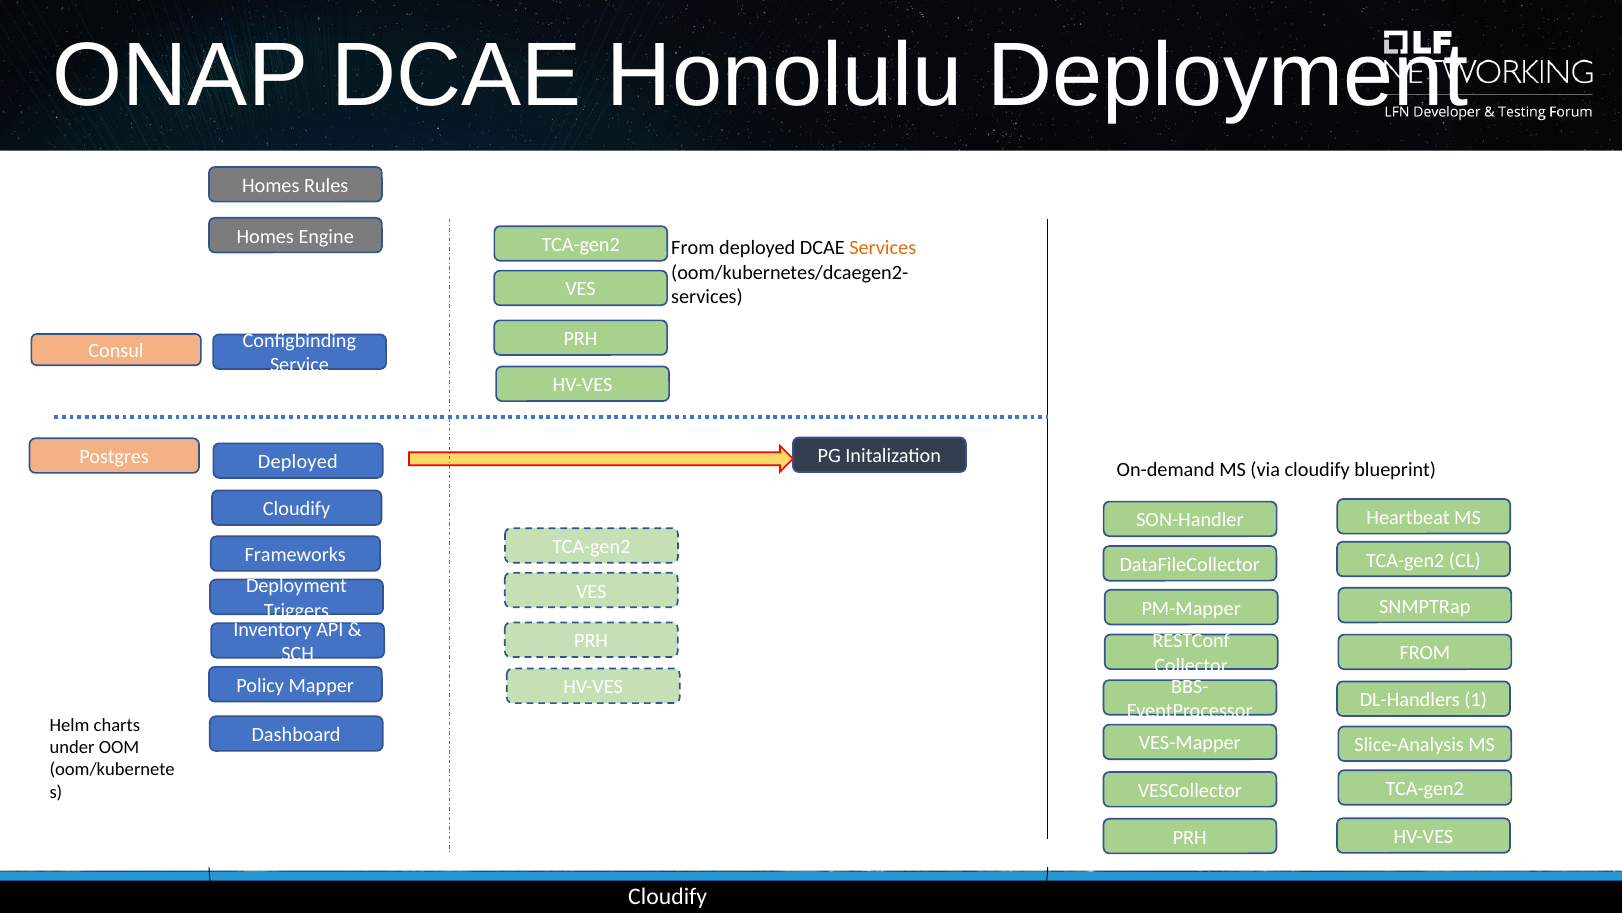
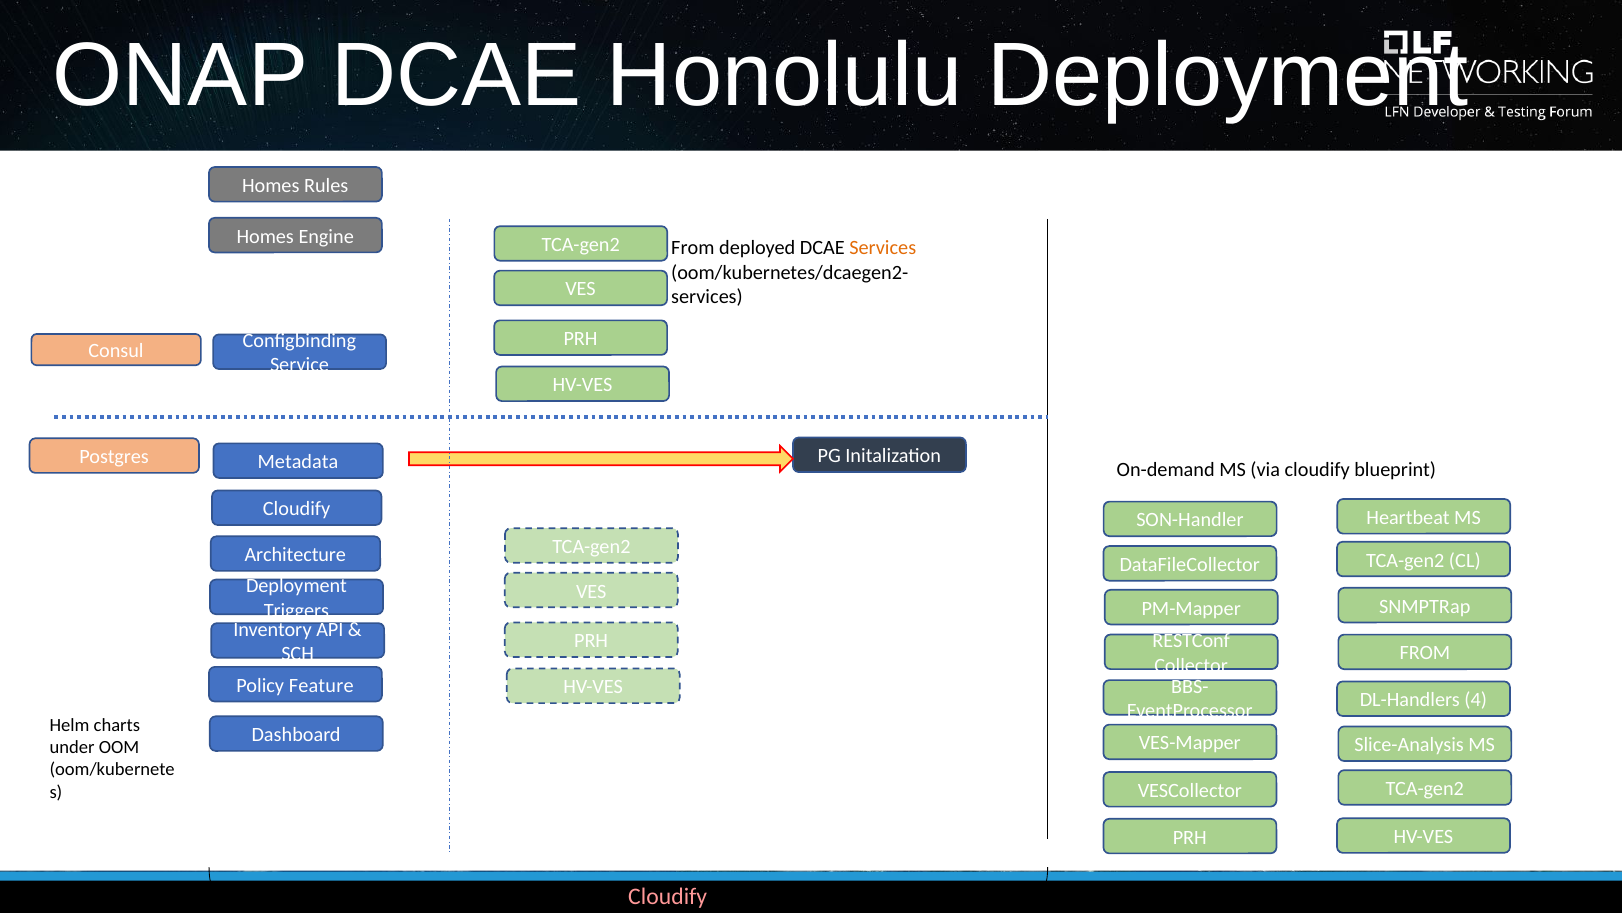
Deployed at (298, 462): Deployed -> Metadata
Frameworks: Frameworks -> Architecture
Mapper: Mapper -> Feature
1: 1 -> 4
Cloudify at (668, 896) colour: white -> pink
